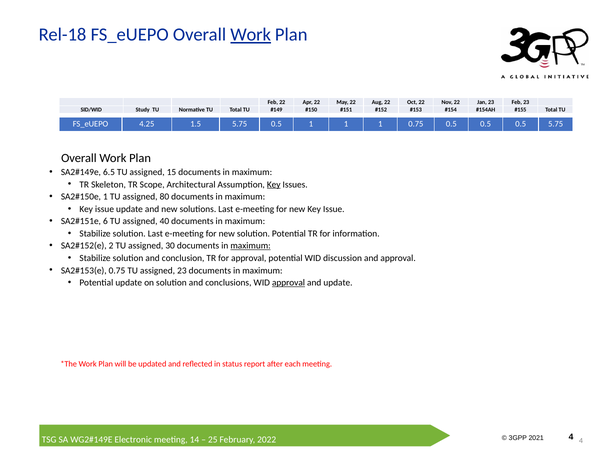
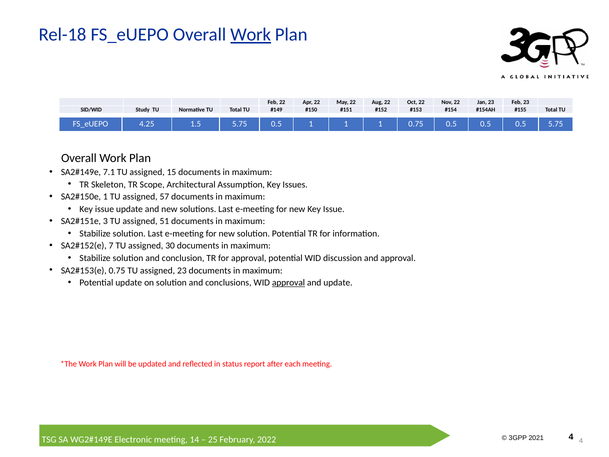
6.5: 6.5 -> 7.1
Key at (274, 184) underline: present -> none
80: 80 -> 57
6: 6 -> 3
40: 40 -> 51
2: 2 -> 7
maximum at (251, 246) underline: present -> none
